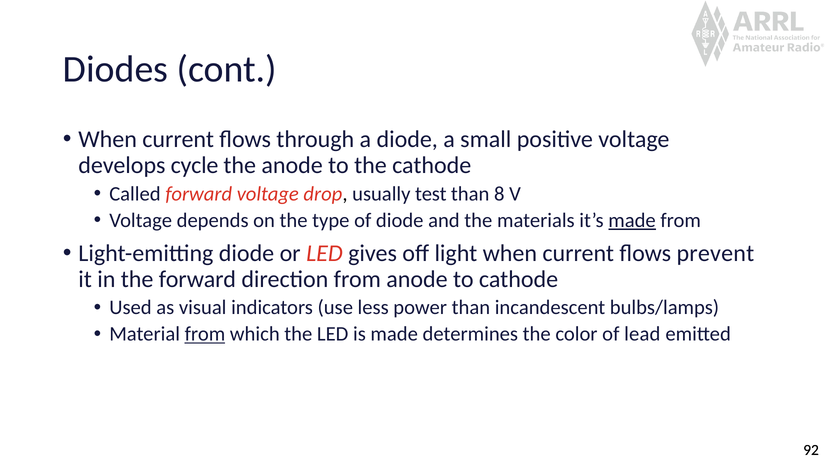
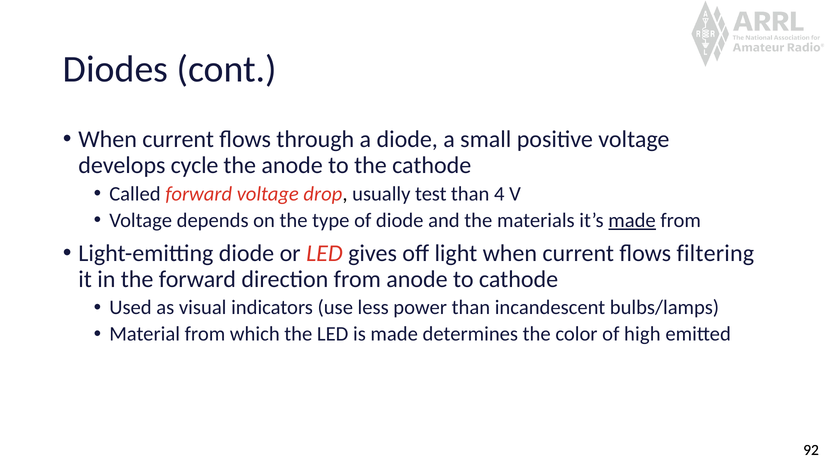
8: 8 -> 4
prevent: prevent -> filtering
from at (205, 334) underline: present -> none
lead: lead -> high
